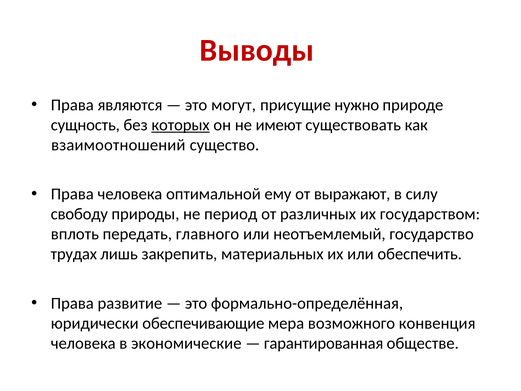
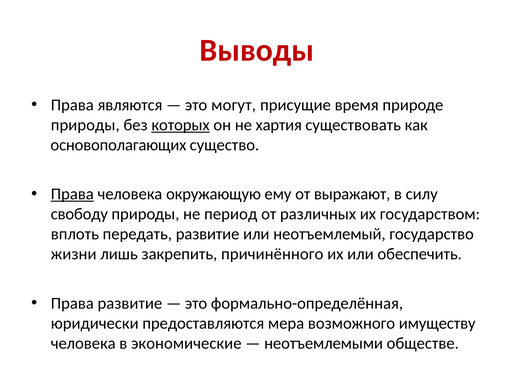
нужно: нужно -> время
сущность at (85, 125): сущность -> природы
имеют: имеют -> хартия
взаимоотношений: взаимоотношений -> основополагающих
Права at (72, 194) underline: none -> present
оптимальной: оптимальной -> окружающую
передать главного: главного -> развитие
трудах: трудах -> жизни
материальных: материальных -> причинённого
обеспечивающие: обеспечивающие -> предоставляются
конвенция: конвенция -> имуществу
гарантированная: гарантированная -> неотъемлемыми
